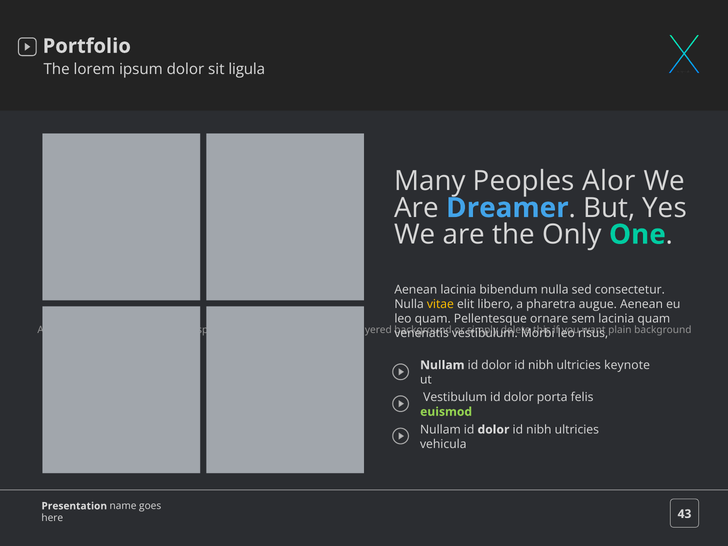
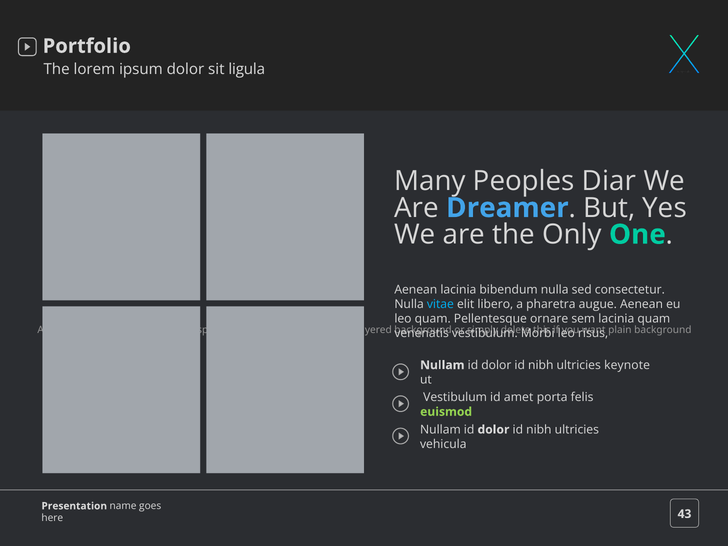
Alor: Alor -> Diar
vitae colour: yellow -> light blue
Vestibulum id dolor: dolor -> amet
